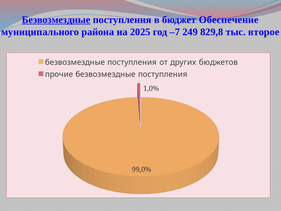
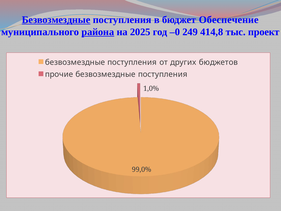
района underline: none -> present
–7: –7 -> –0
829,8: 829,8 -> 414,8
второе: второе -> проект
